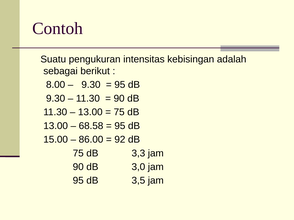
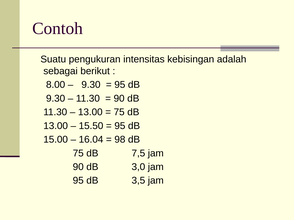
68.58: 68.58 -> 15.50
86.00: 86.00 -> 16.04
92: 92 -> 98
3,3: 3,3 -> 7,5
